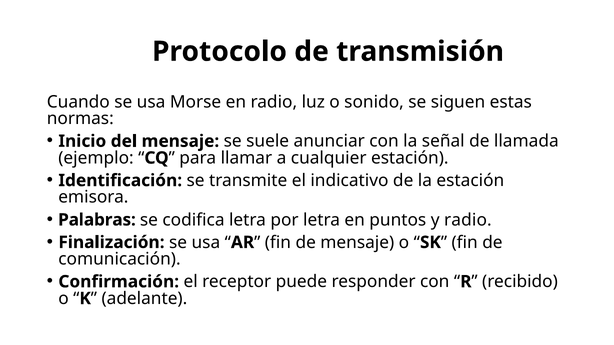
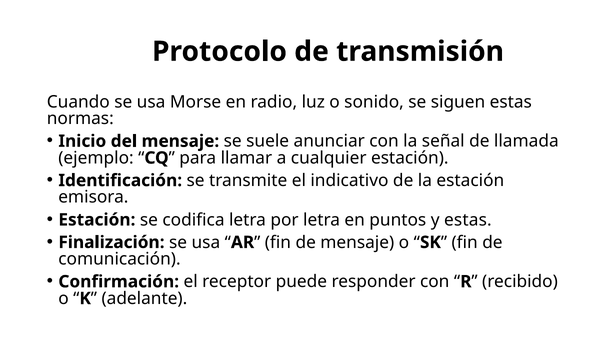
Palabras at (97, 220): Palabras -> Estación
y radio: radio -> estas
